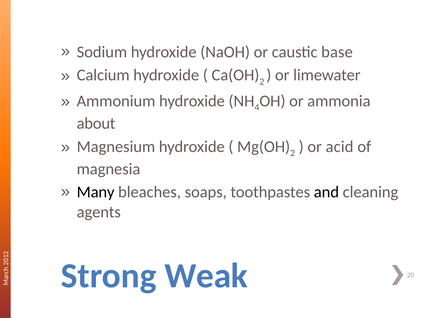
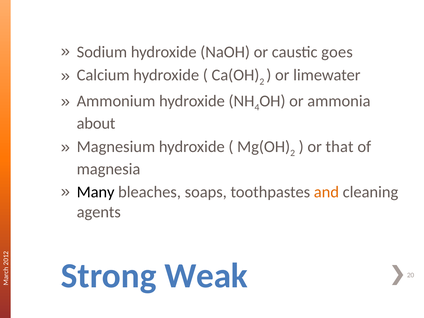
base: base -> goes
acid: acid -> that
and colour: black -> orange
